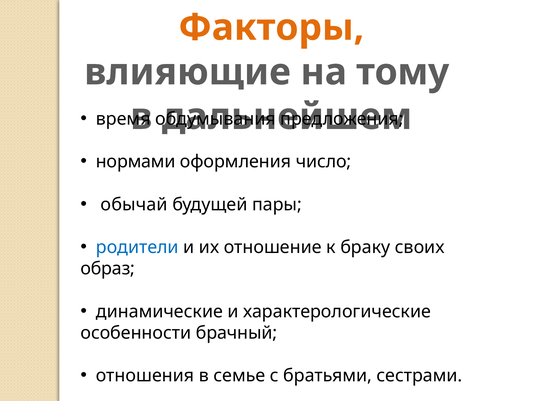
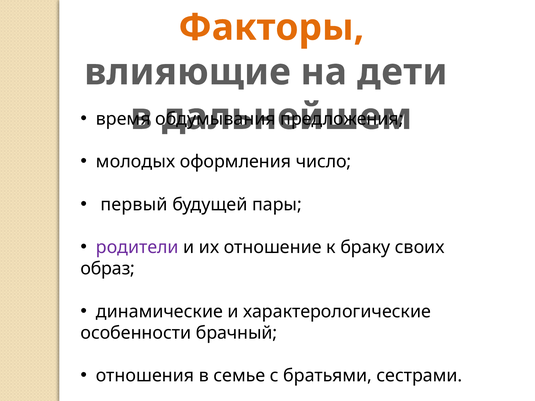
тому: тому -> дети
нормами: нормами -> молодых
обычай: обычай -> первый
родители colour: blue -> purple
